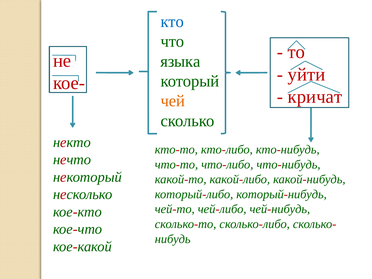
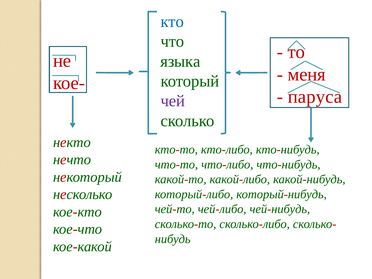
уйти: уйти -> меня
кричат: кричат -> паруса
чей colour: orange -> purple
